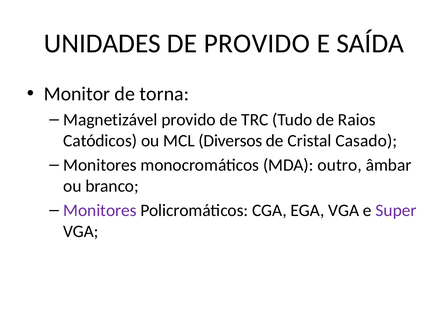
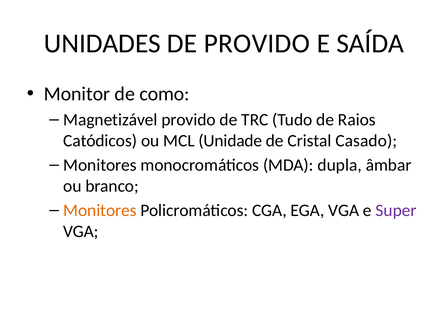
torna: torna -> como
Diversos: Diversos -> Unidade
outro: outro -> dupla
Monitores at (100, 210) colour: purple -> orange
